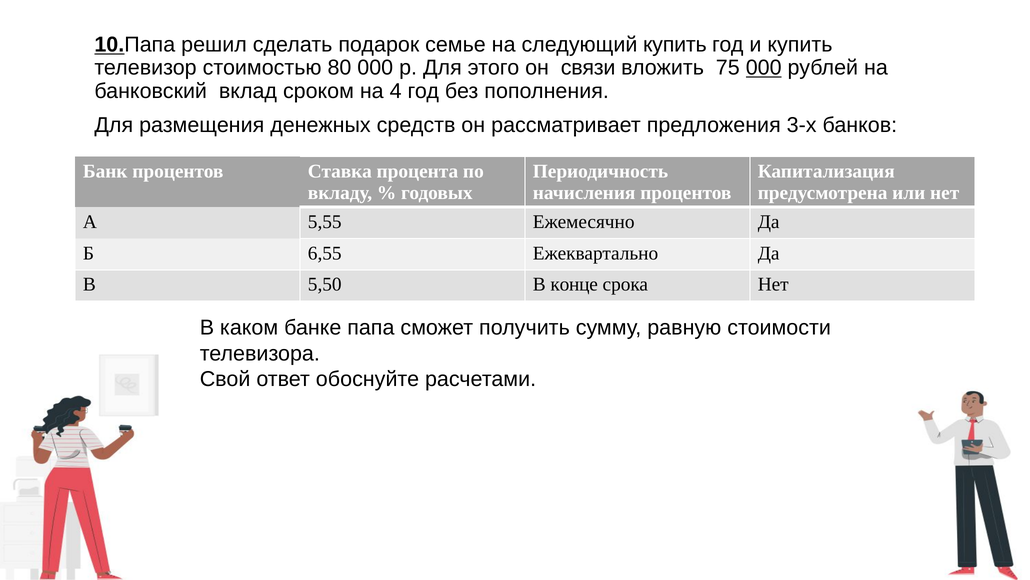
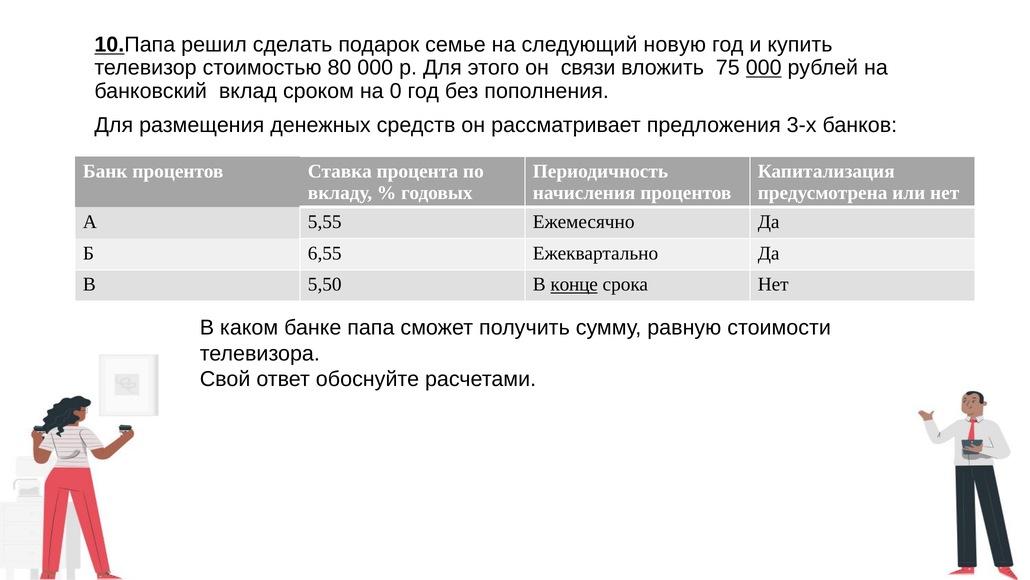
следующий купить: купить -> новую
4: 4 -> 0
конце underline: none -> present
